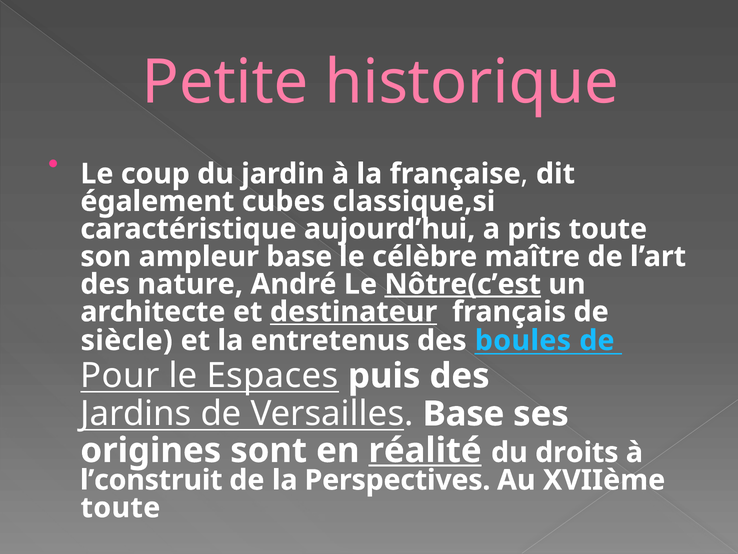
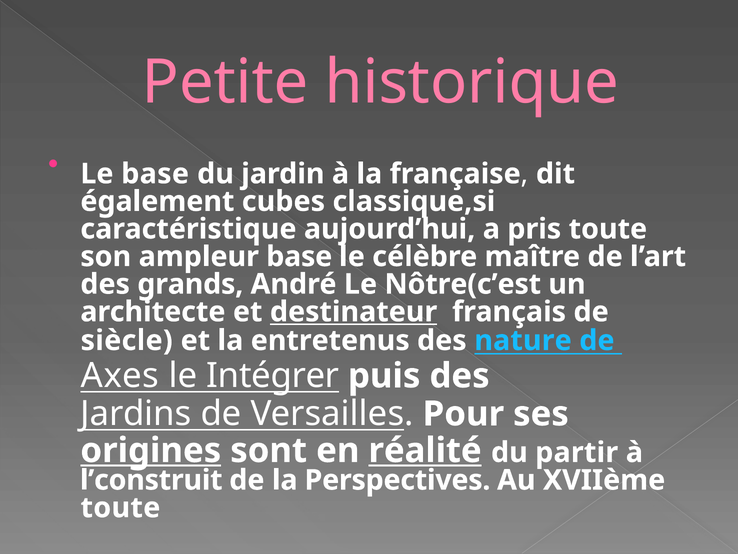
Le coup: coup -> base
nature: nature -> grands
Nôtre(c’est underline: present -> none
boules: boules -> nature
Pour: Pour -> Axes
Espaces: Espaces -> Intégrer
Versailles Base: Base -> Pour
origines underline: none -> present
droits: droits -> partir
